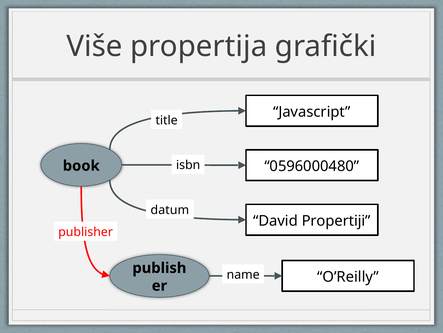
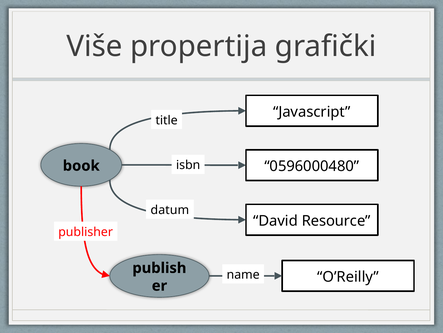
Propertiji: Propertiji -> Resource
